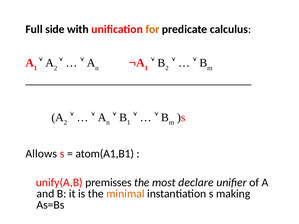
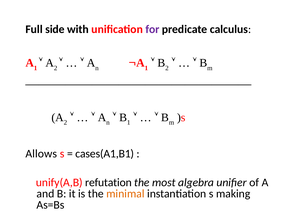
for colour: orange -> purple
atom(A1,B1: atom(A1,B1 -> cases(A1,B1
premisses: premisses -> refutation
declare: declare -> algebra
